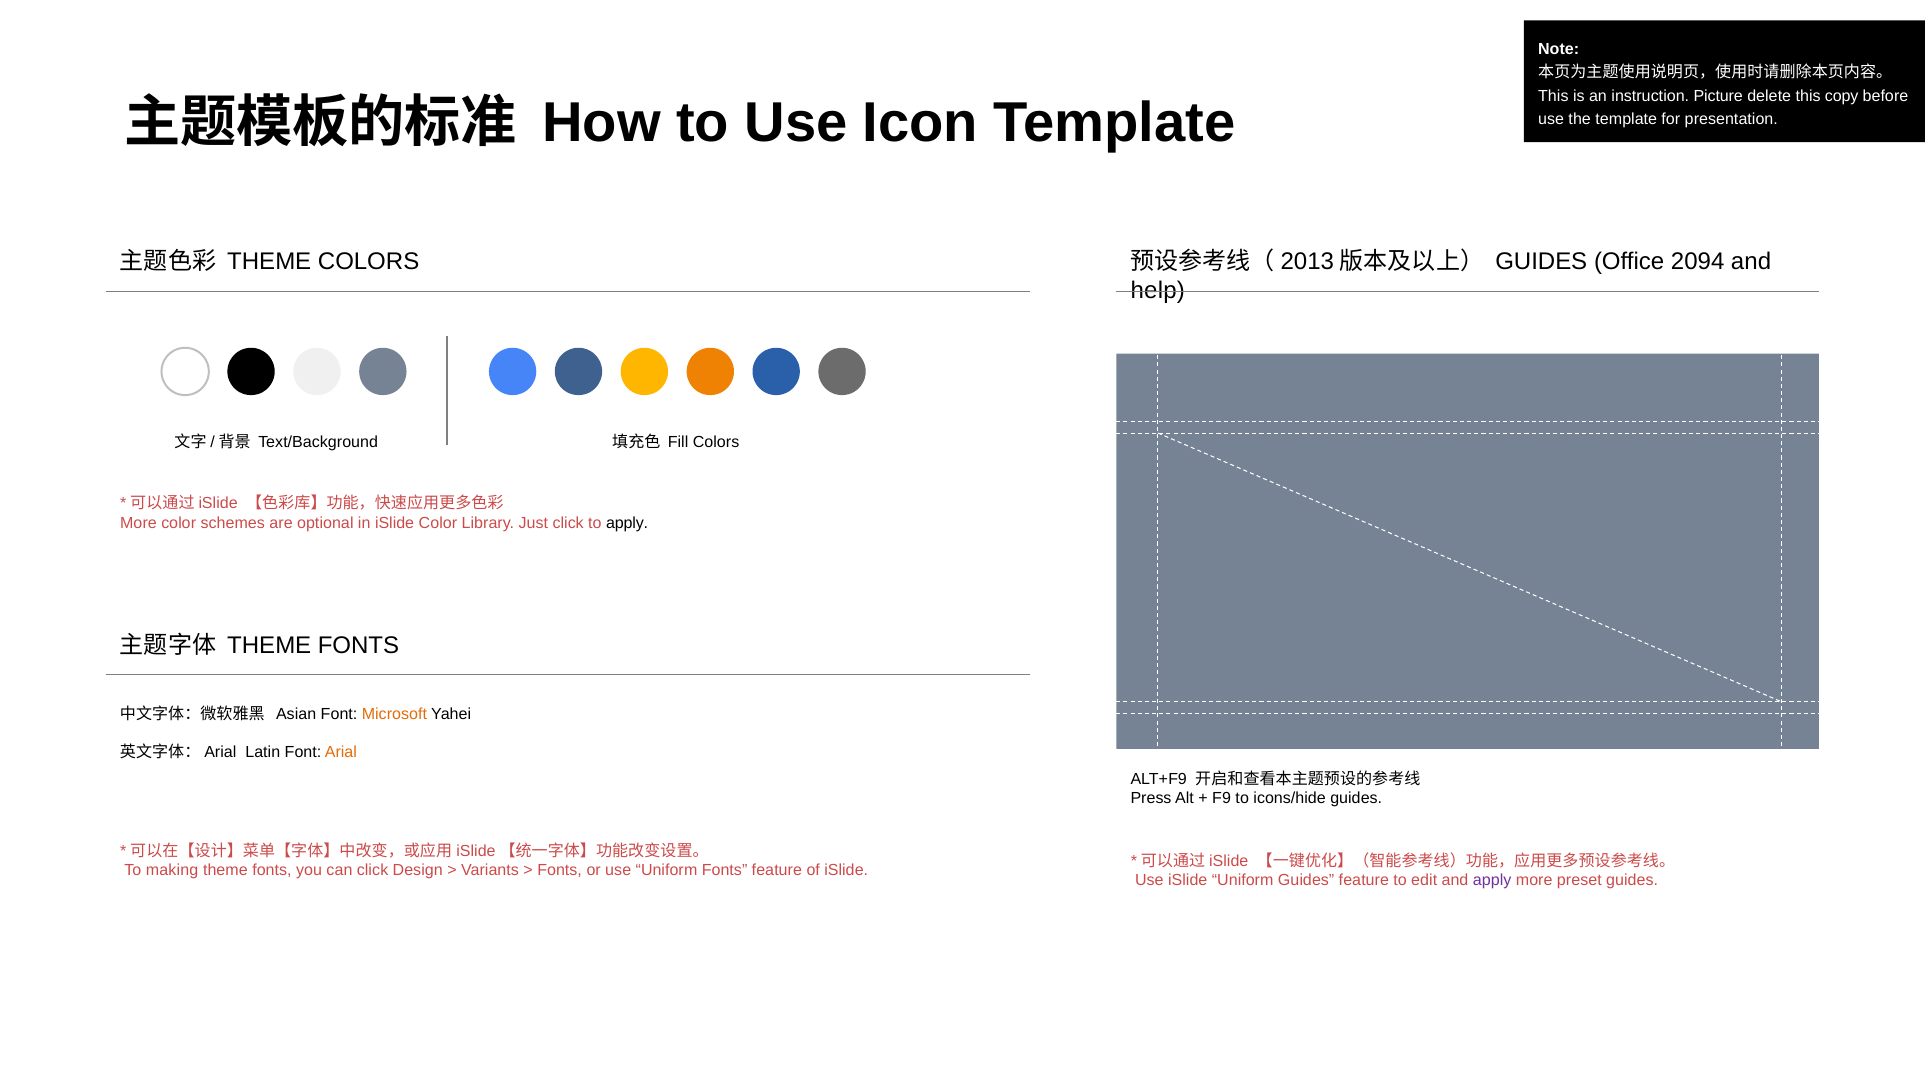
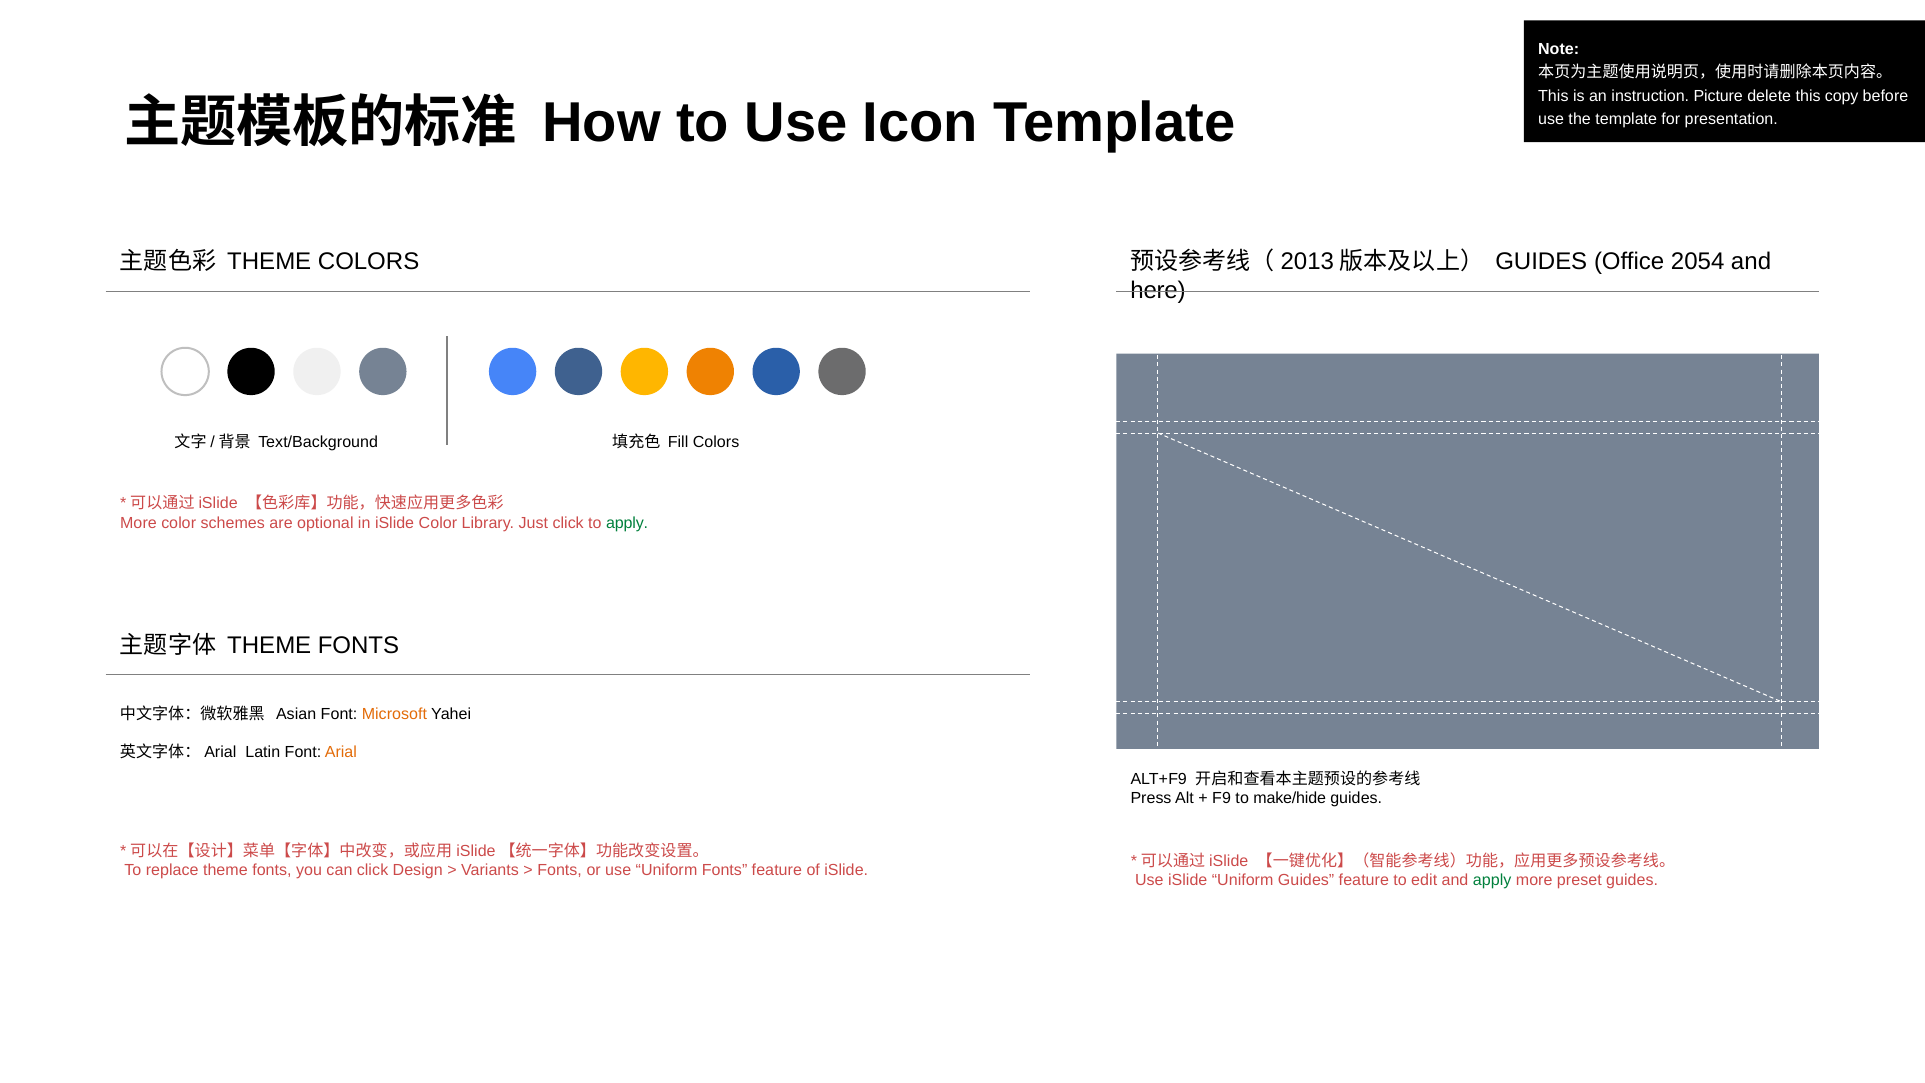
2094: 2094 -> 2054
help: help -> here
apply at (627, 523) colour: black -> green
icons/hide: icons/hide -> make/hide
making: making -> replace
apply at (1492, 880) colour: purple -> green
